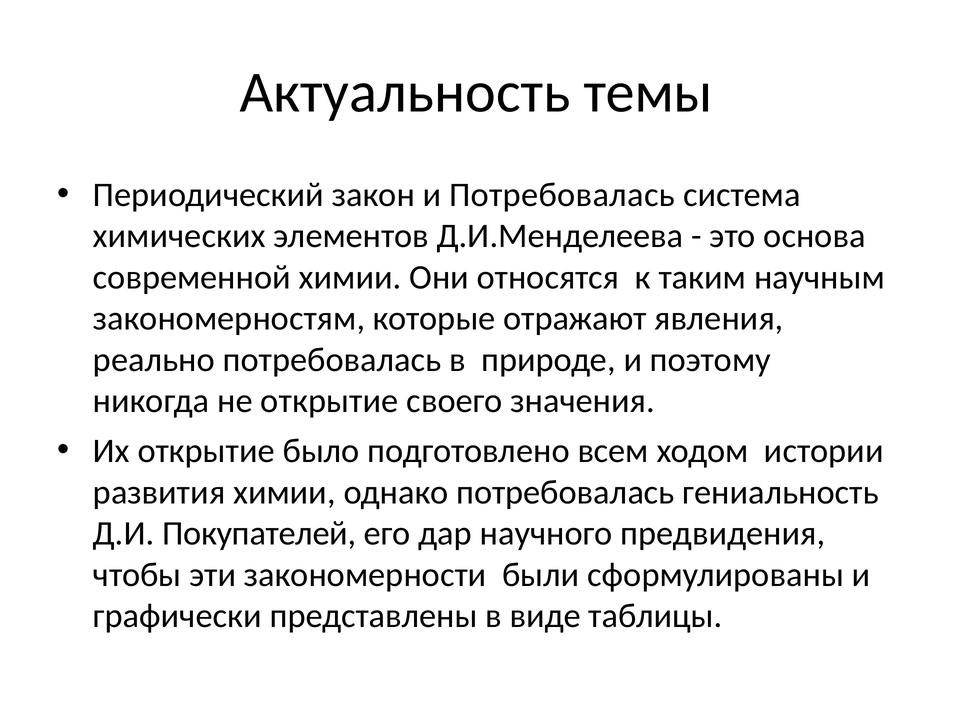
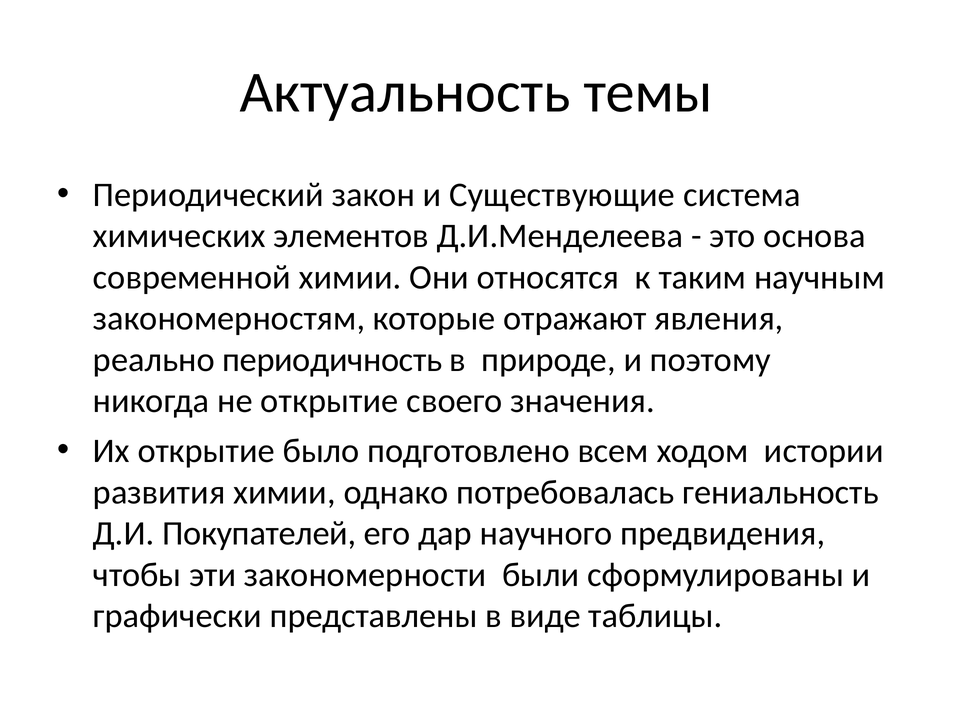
и Потребовалась: Потребовалась -> Существующие
реально потребовалась: потребовалась -> периодичность
